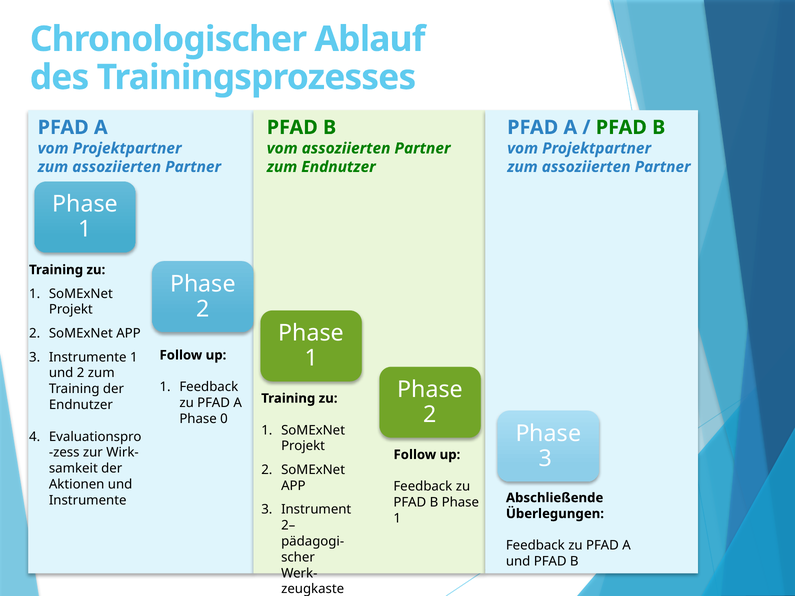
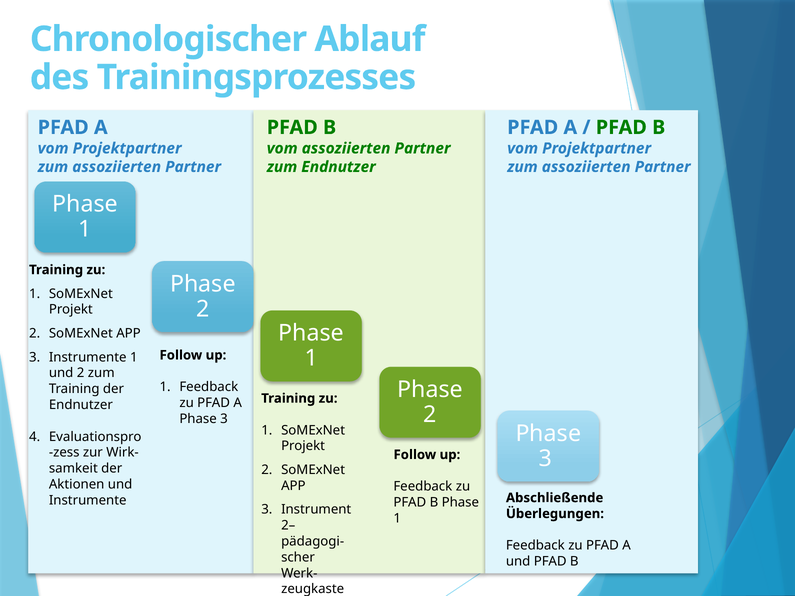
0 at (224, 419): 0 -> 3
